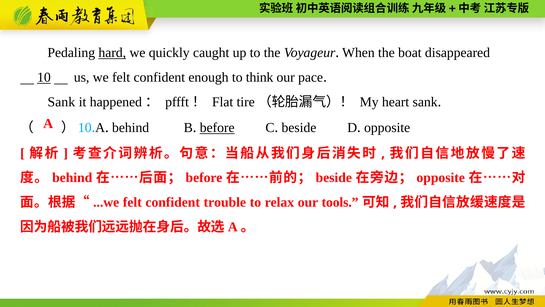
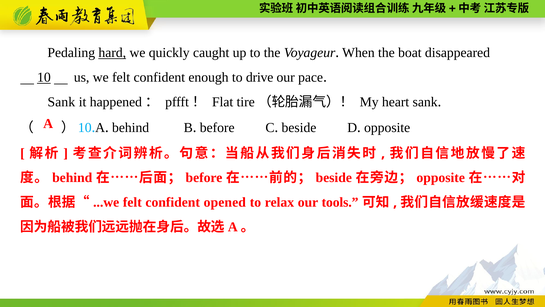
think: think -> drive
before at (217, 128) underline: present -> none
trouble: trouble -> opened
